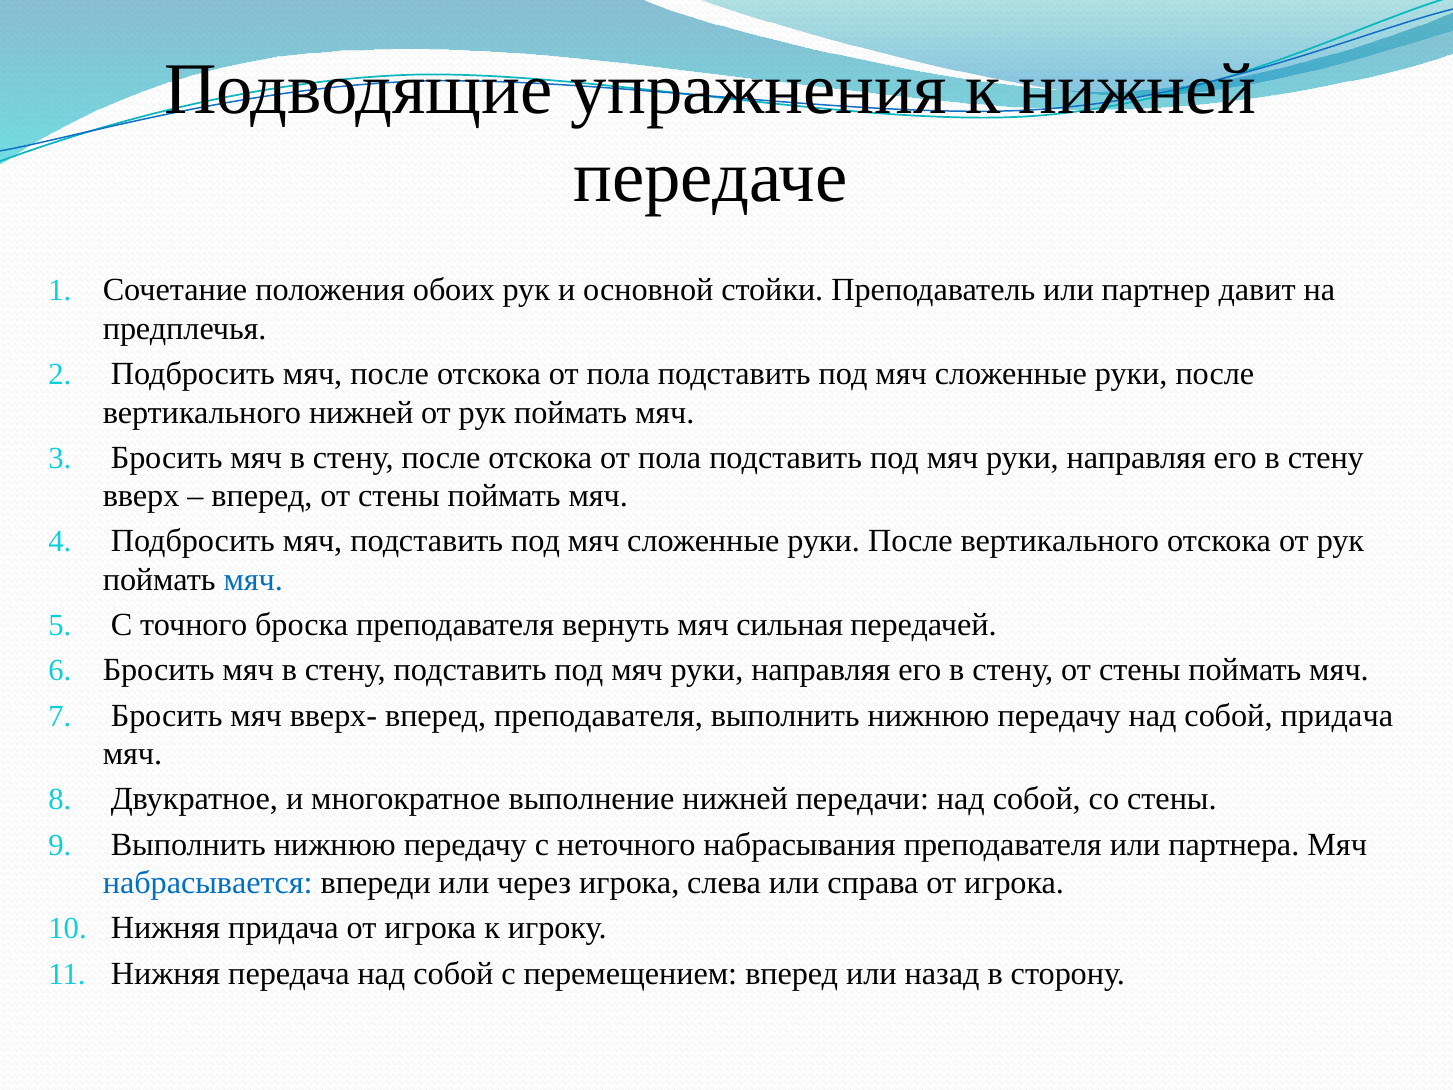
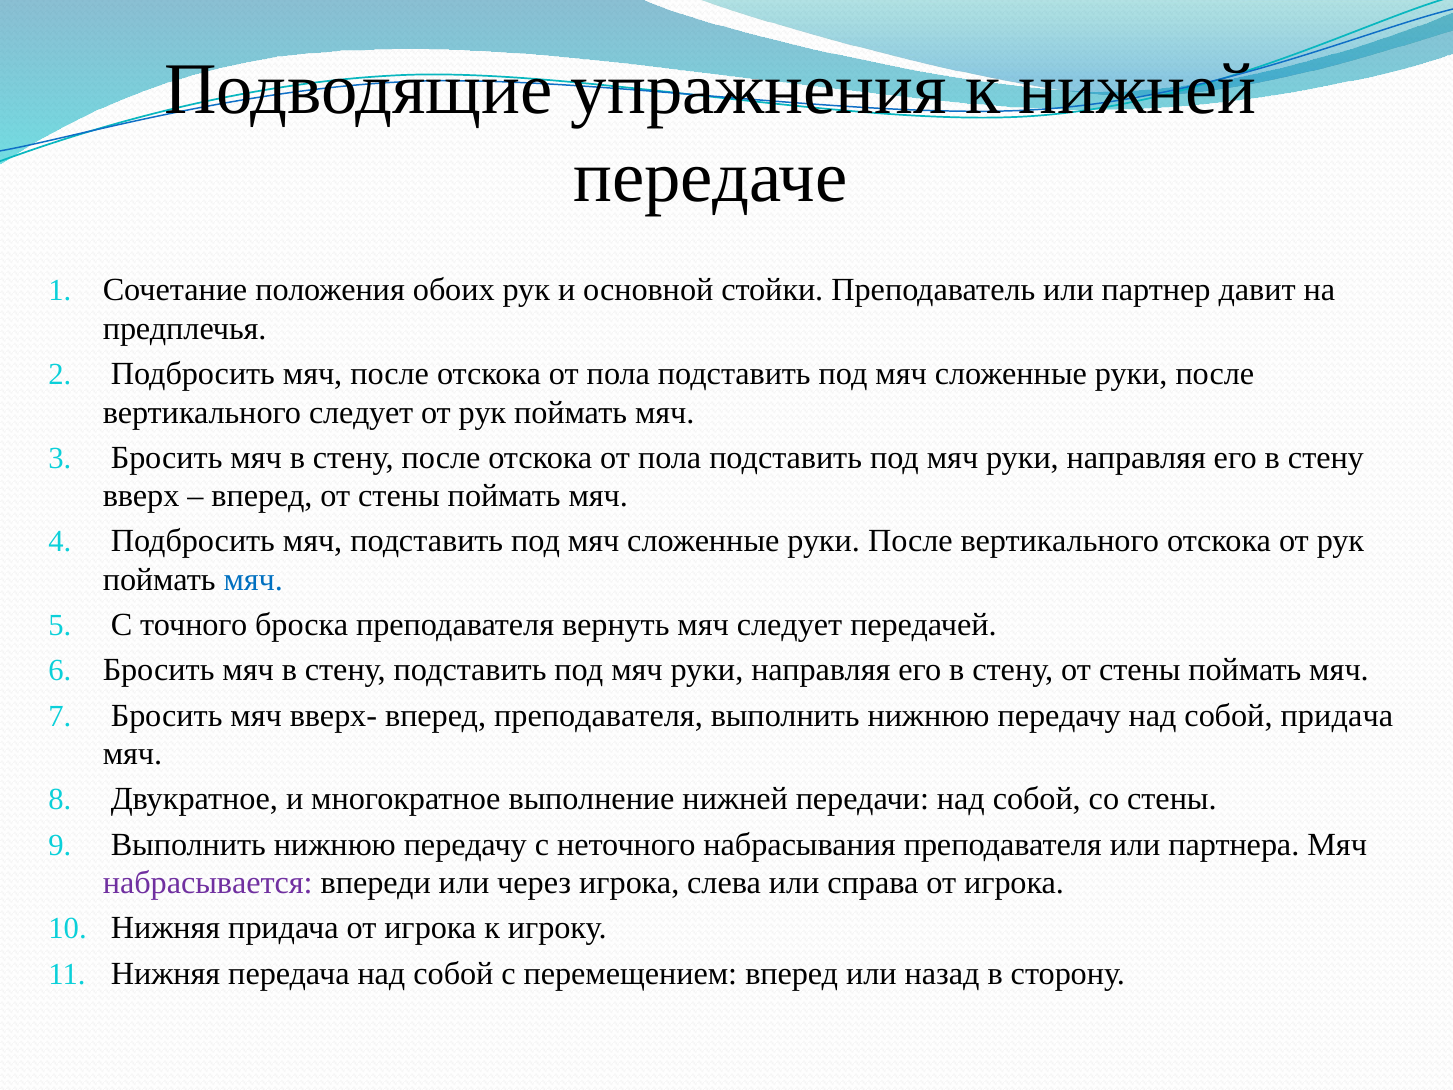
вертикального нижней: нижней -> следует
мяч сильная: сильная -> следует
набрасывается colour: blue -> purple
